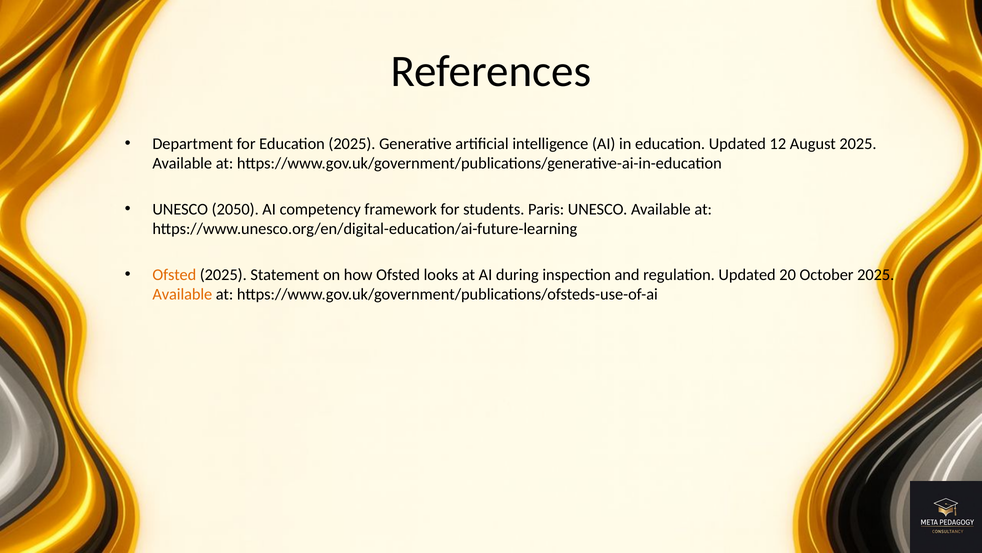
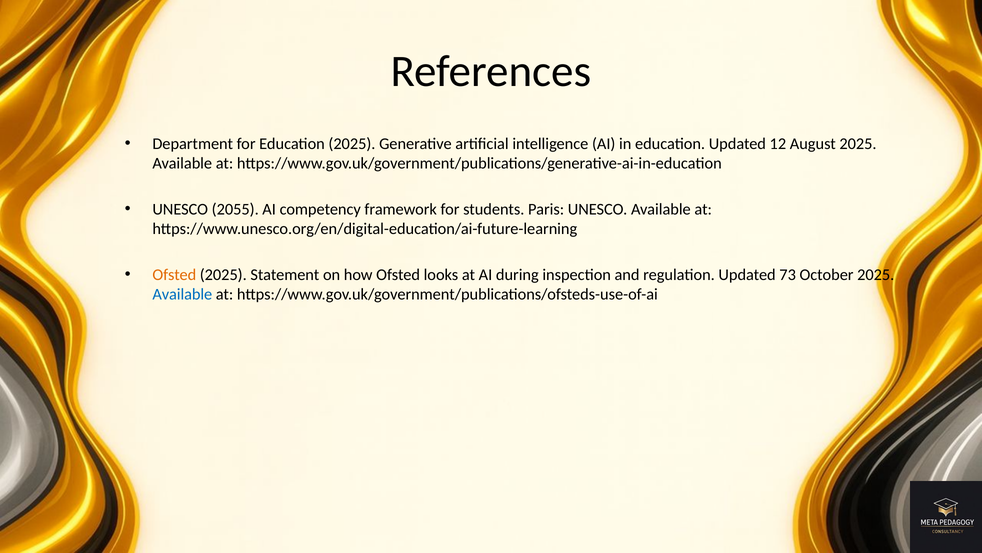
2050: 2050 -> 2055
20: 20 -> 73
Available at (182, 294) colour: orange -> blue
